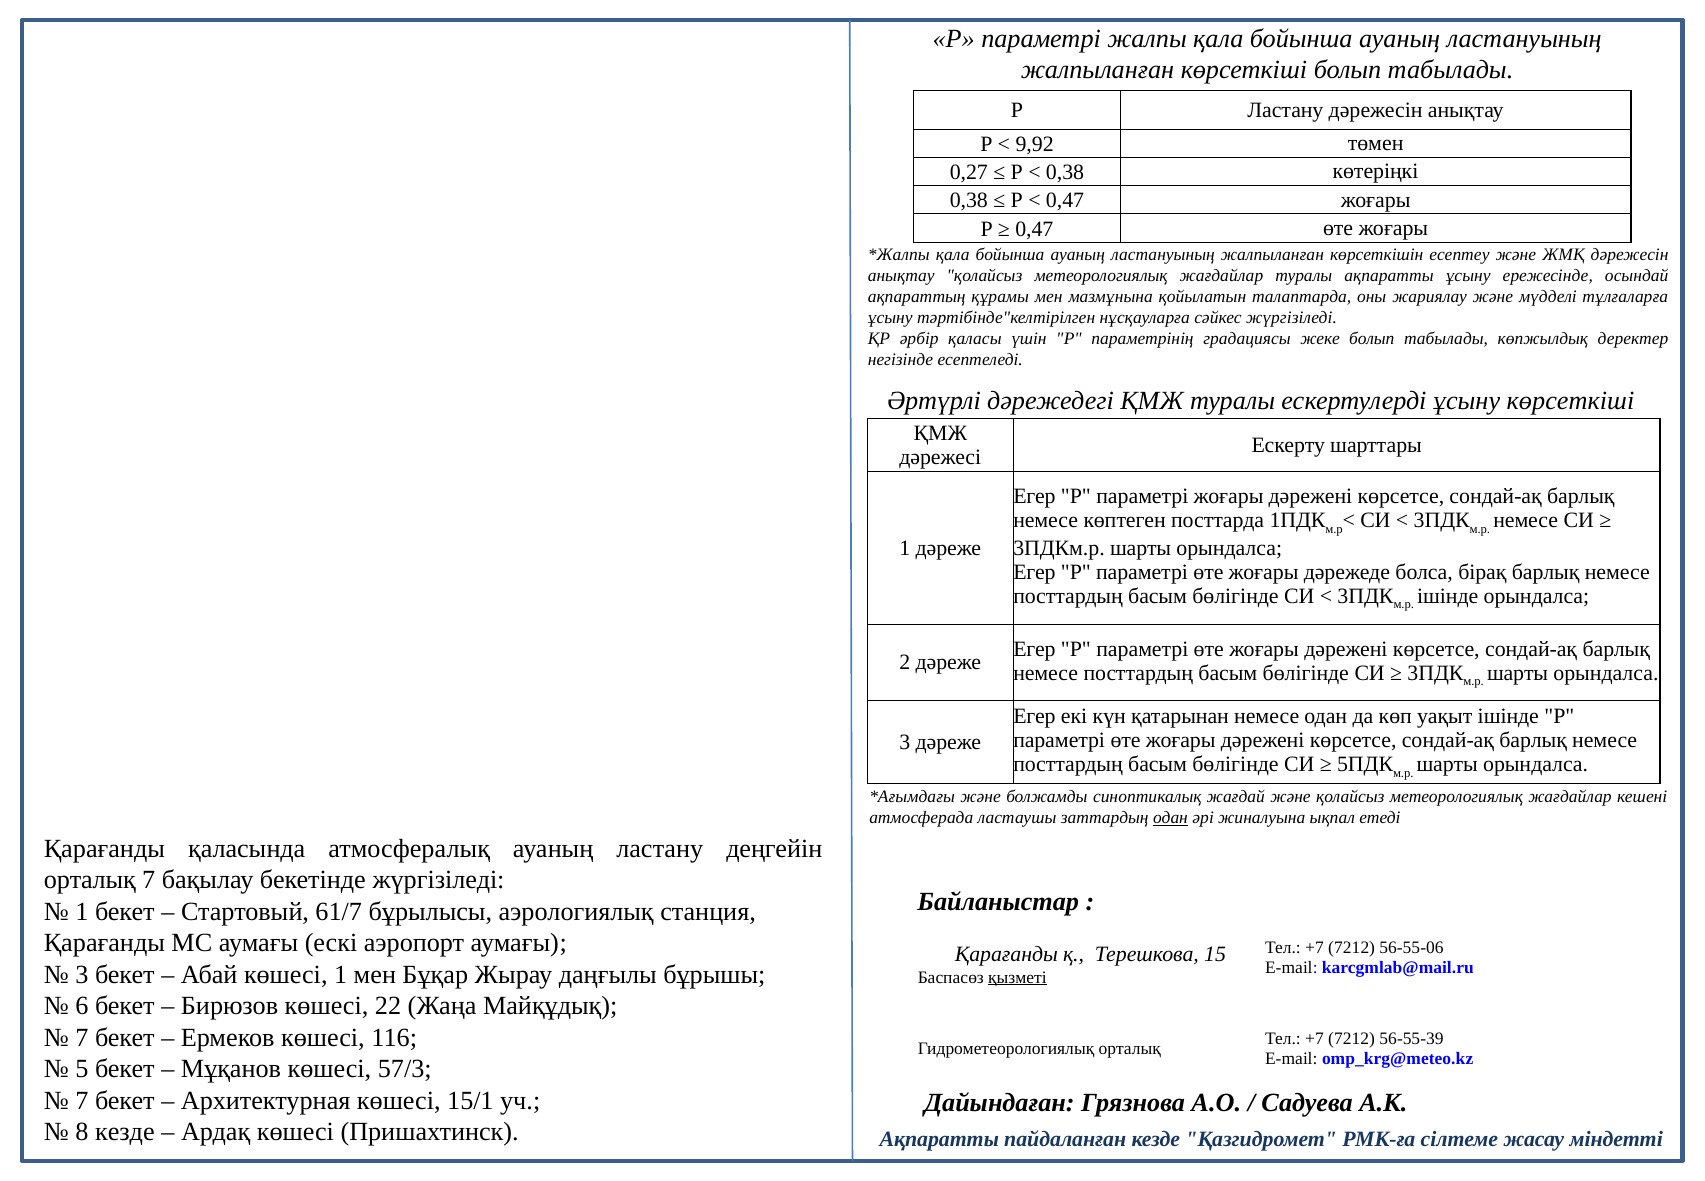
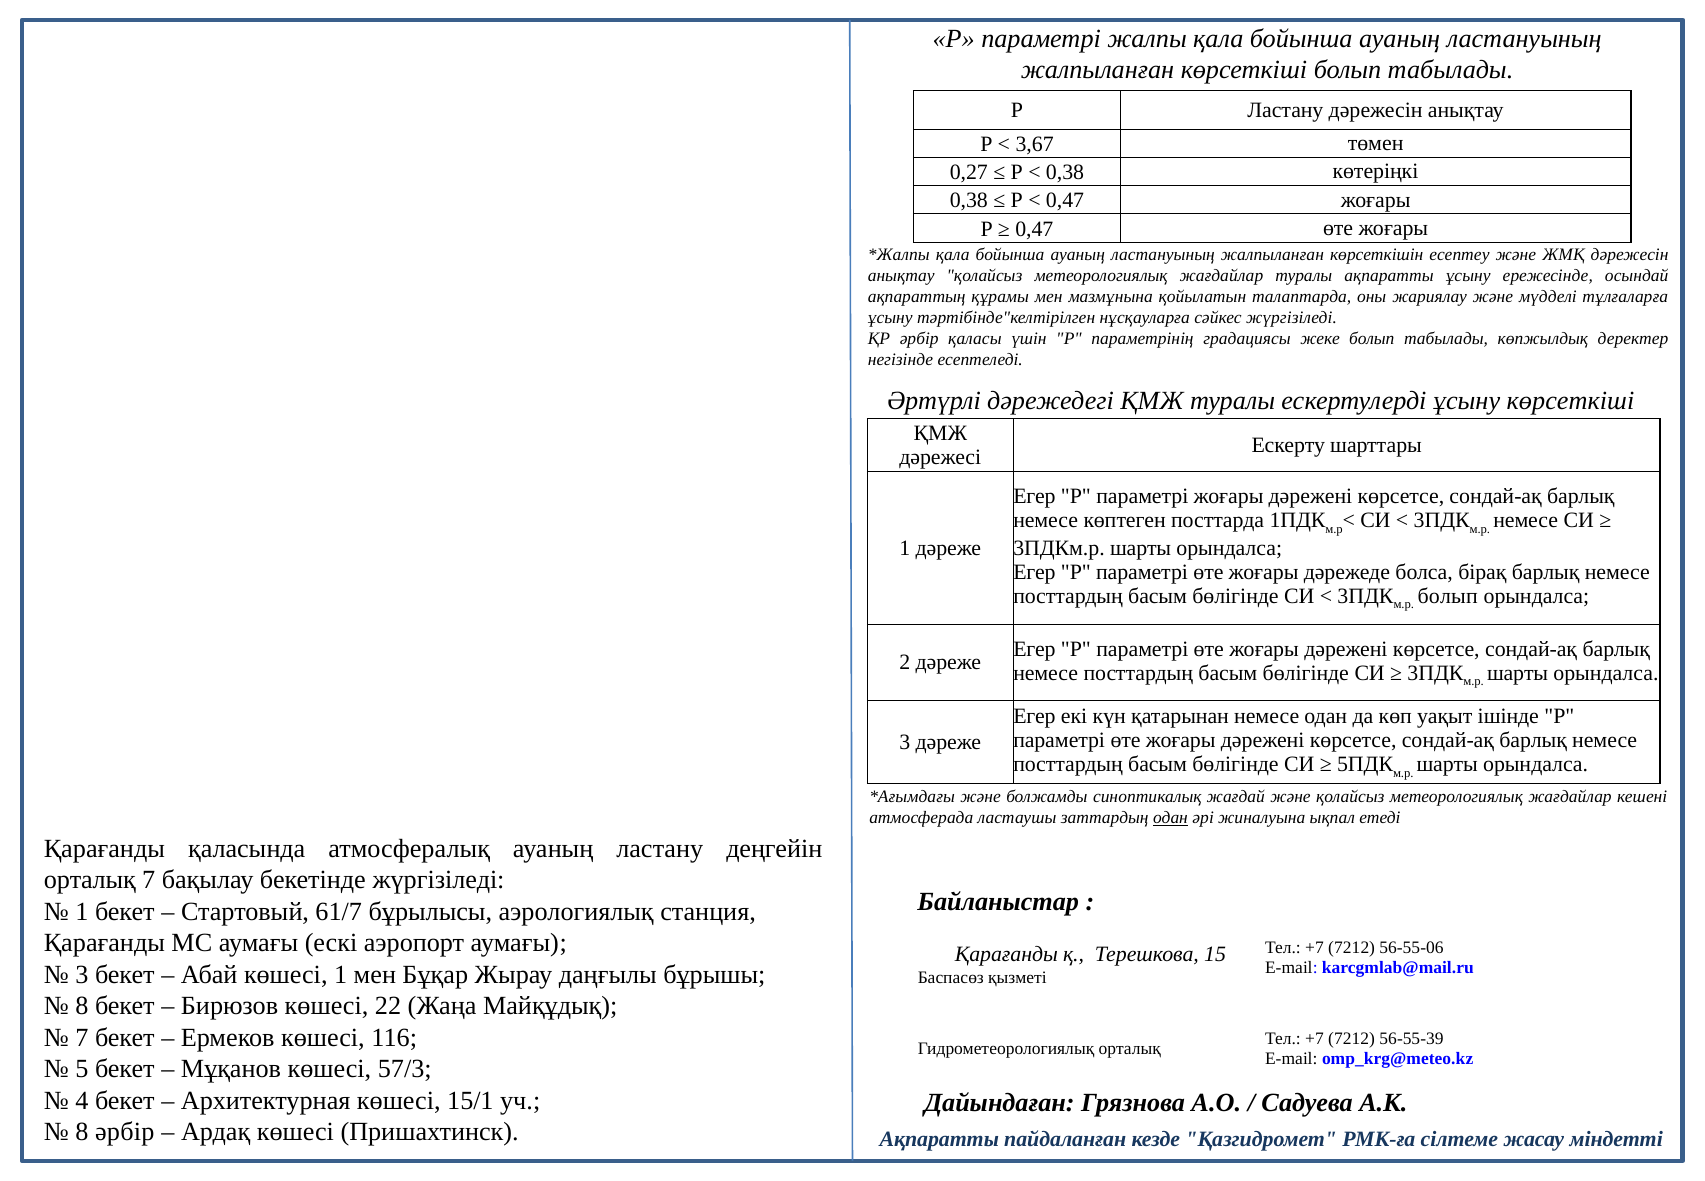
9,92: 9,92 -> 3,67
ішінде at (1448, 596): ішінде -> болып
қызметі underline: present -> none
6 at (82, 1006): 6 -> 8
7 at (82, 1100): 7 -> 4
8 кезде: кезде -> әрбір
